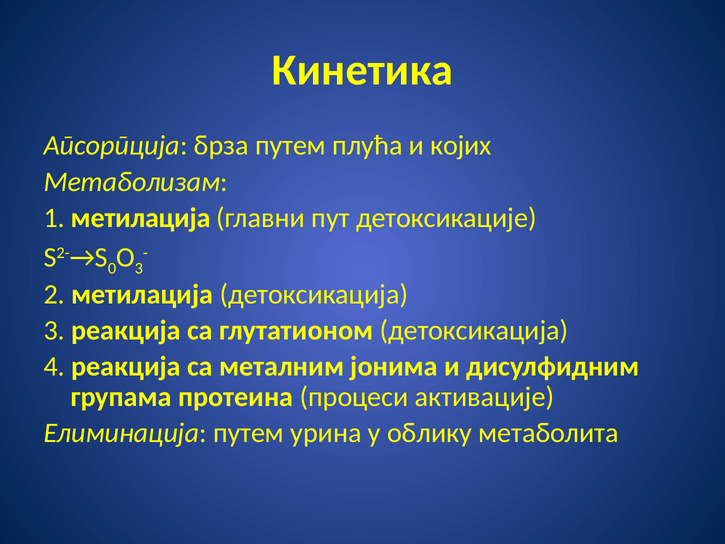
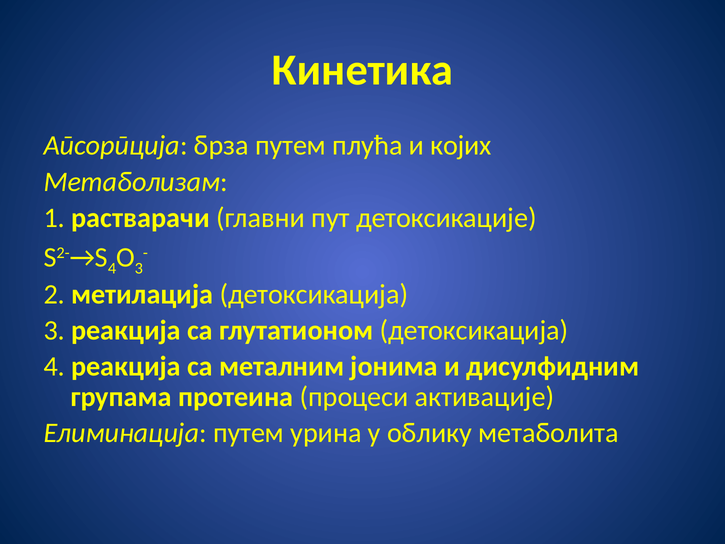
1 метилација: метилација -> растварачи
0 at (112, 268): 0 -> 4
